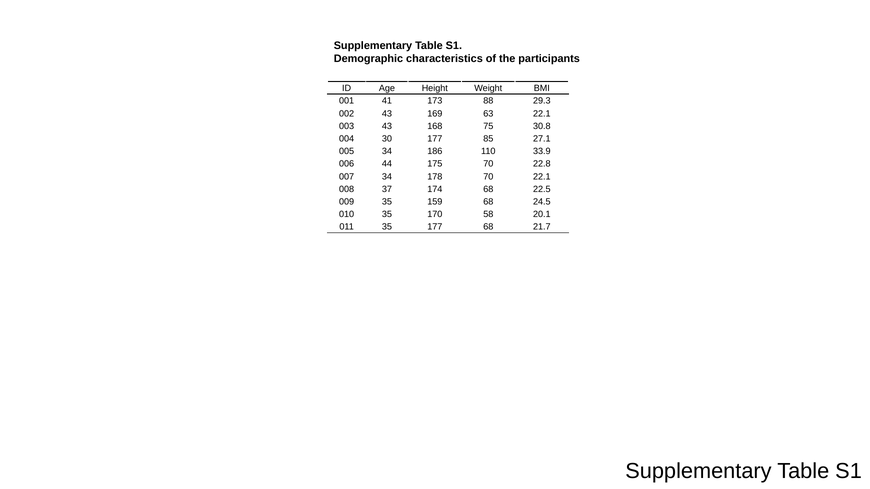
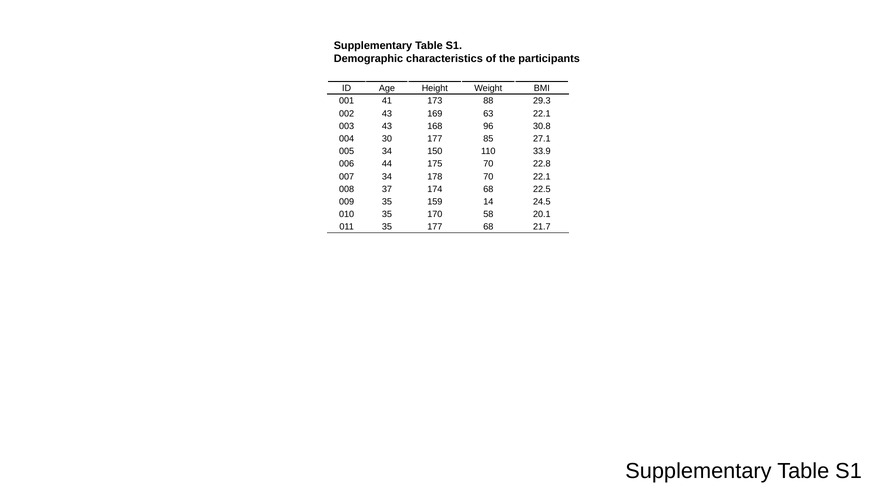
75: 75 -> 96
186: 186 -> 150
159 68: 68 -> 14
